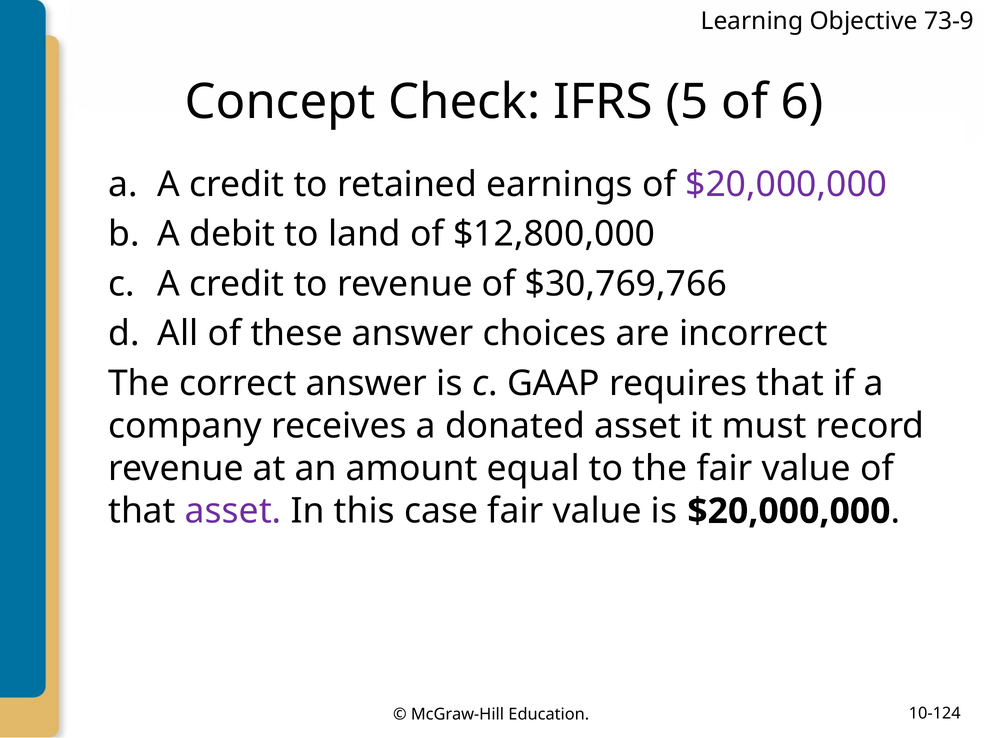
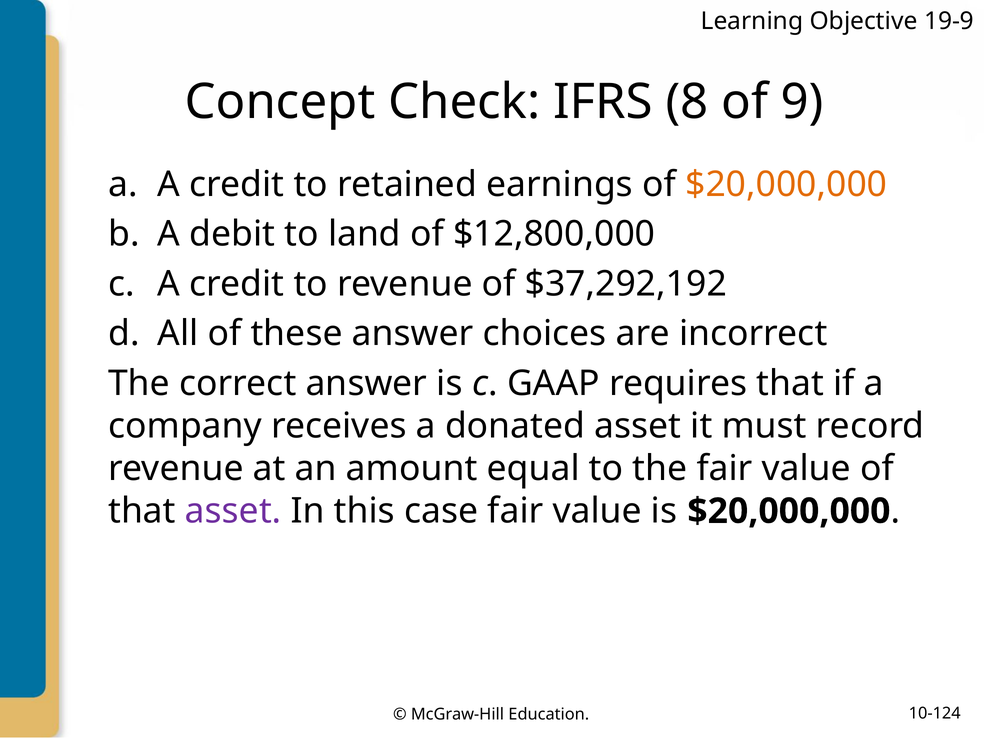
73-9: 73-9 -> 19-9
5: 5 -> 8
6: 6 -> 9
$20,000,000 at (786, 185) colour: purple -> orange
$30,769,766: $30,769,766 -> $37,292,192
